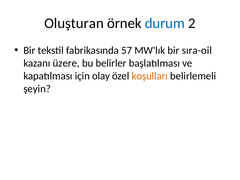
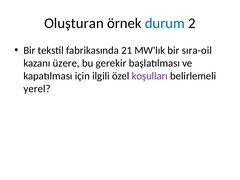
57: 57 -> 21
belirler: belirler -> gerekir
olay: olay -> ilgili
koşulları colour: orange -> purple
şeyin: şeyin -> yerel
